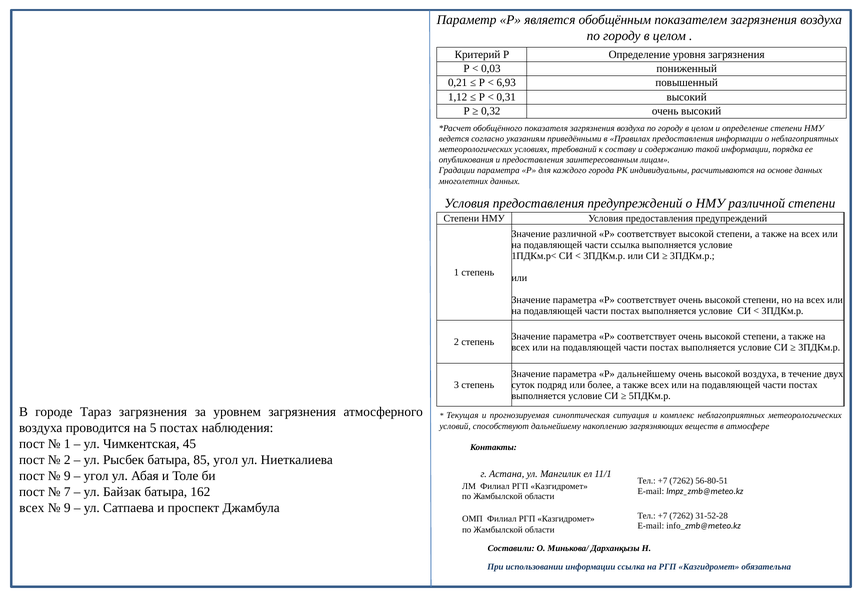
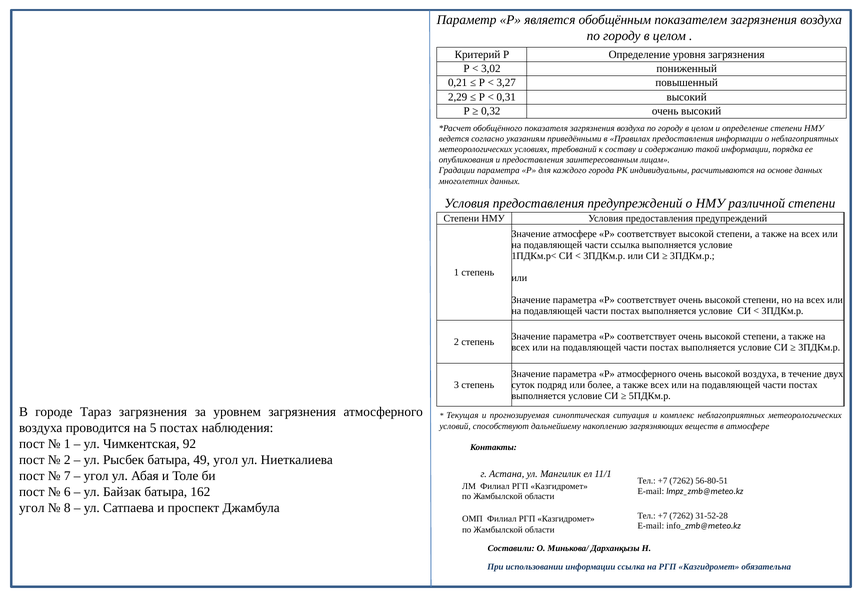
0,03: 0,03 -> 3,02
6,93: 6,93 -> 3,27
1,12: 1,12 -> 2,29
Значение различной: различной -> атмосфере
Р дальнейшему: дальнейшему -> атмосферного
45: 45 -> 92
85: 85 -> 49
9 at (67, 476): 9 -> 7
7: 7 -> 6
всех at (32, 507): всех -> угол
9 at (67, 507): 9 -> 8
